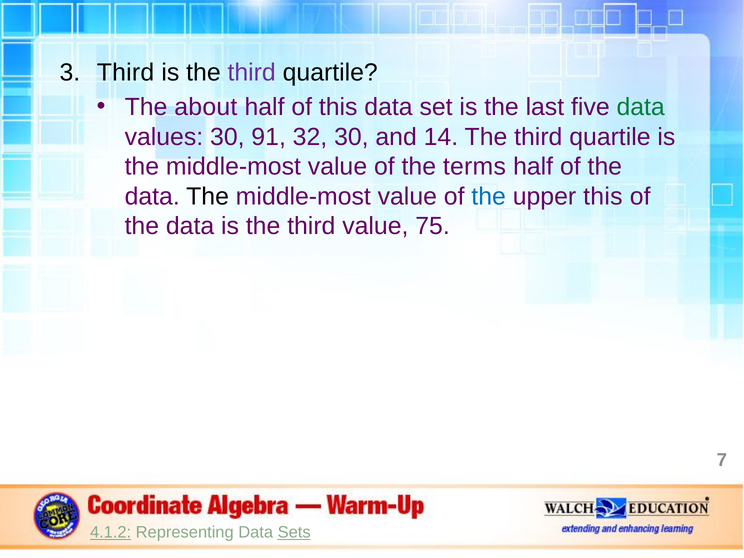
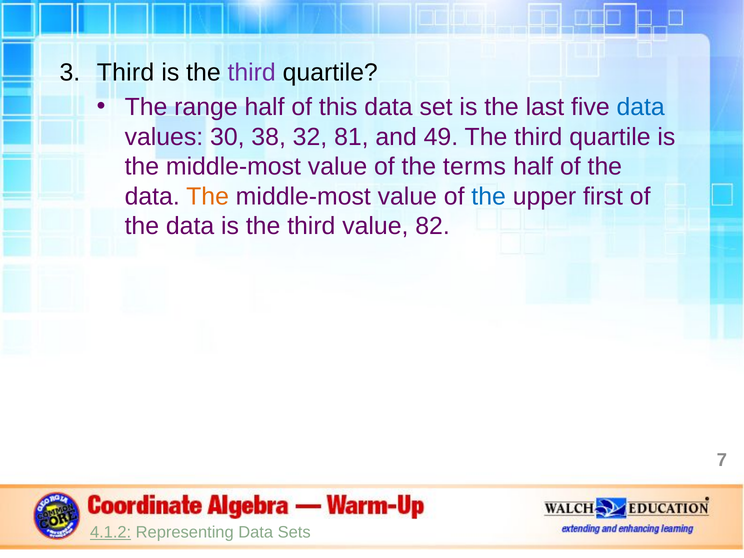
about: about -> range
data at (641, 107) colour: green -> blue
91: 91 -> 38
32 30: 30 -> 81
14: 14 -> 49
The at (208, 196) colour: black -> orange
upper this: this -> first
75: 75 -> 82
Sets underline: present -> none
